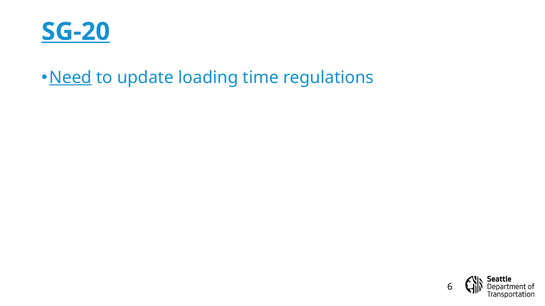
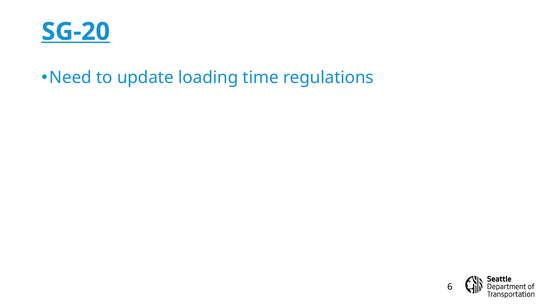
Need underline: present -> none
